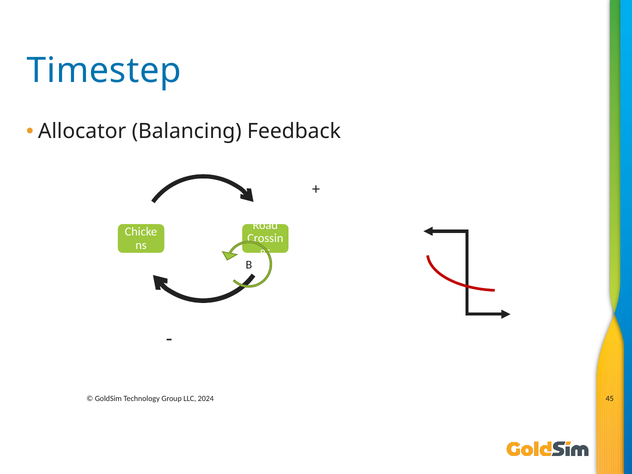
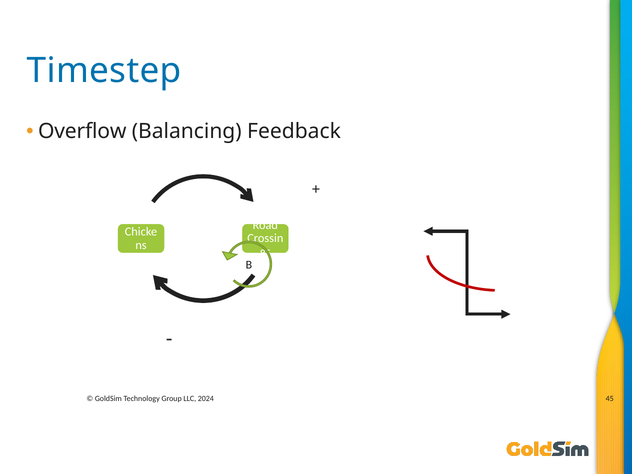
Allocator: Allocator -> Overflow
